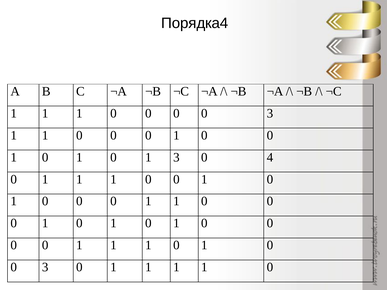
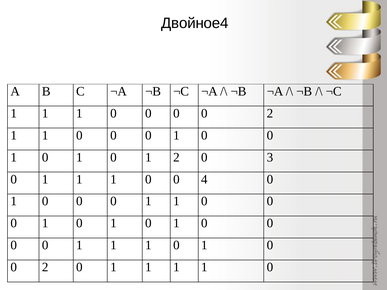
Порядка4: Порядка4 -> Двойное4
0 0 0 3: 3 -> 2
1 3: 3 -> 2
4: 4 -> 3
1 at (204, 179): 1 -> 4
3 at (45, 267): 3 -> 2
